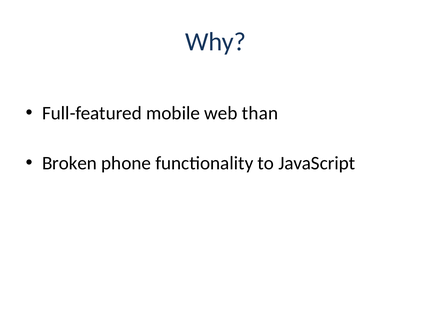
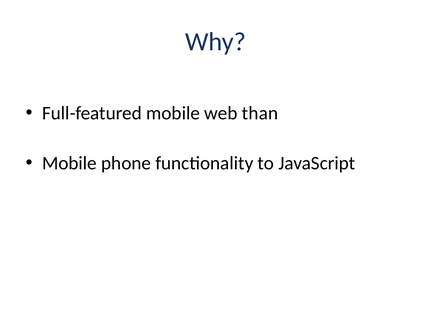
Broken at (69, 163): Broken -> Mobile
